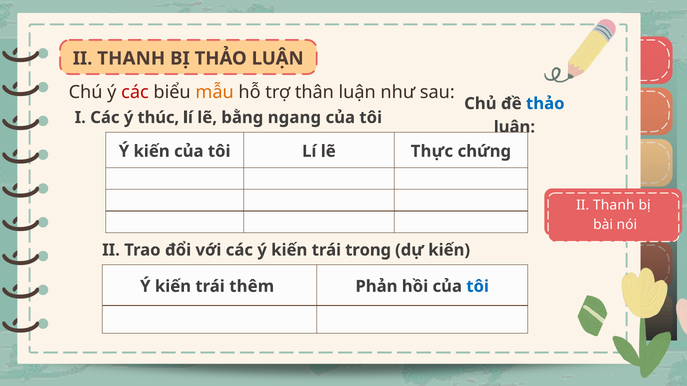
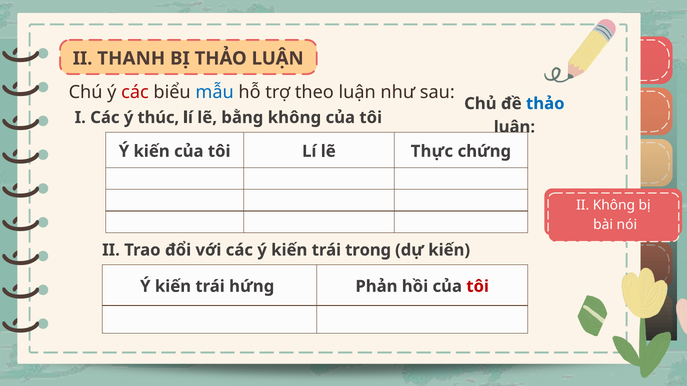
mẫu colour: orange -> blue
thân: thân -> theo
bằng ngang: ngang -> không
Thanh at (614, 205): Thanh -> Không
thêm: thêm -> hứng
tôi at (478, 287) colour: blue -> red
